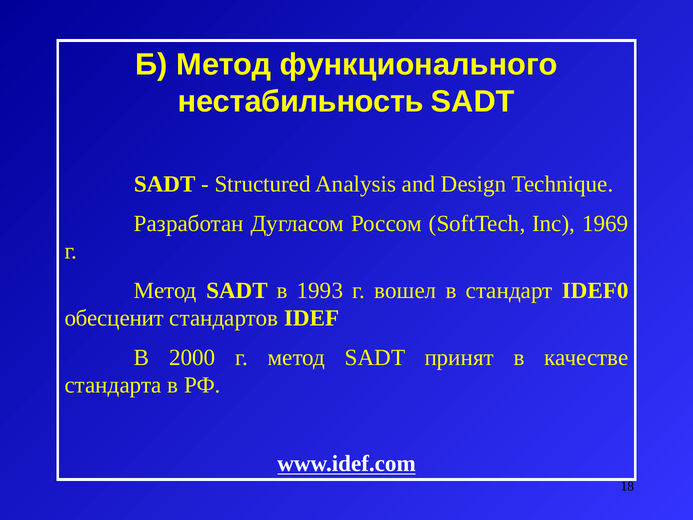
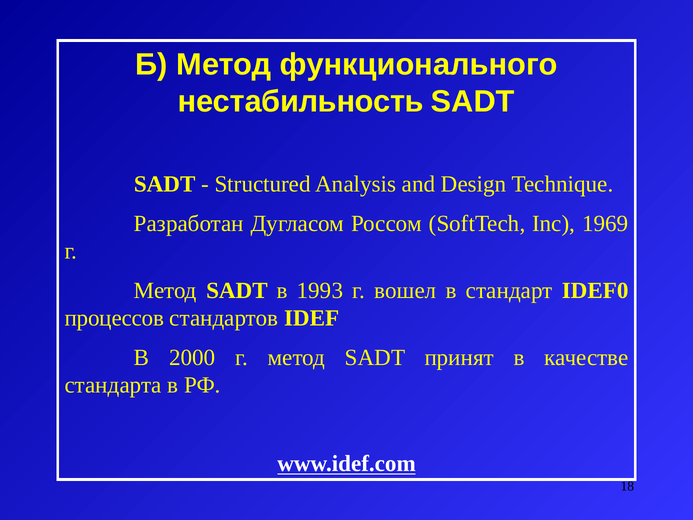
обесценит: обесценит -> процессов
